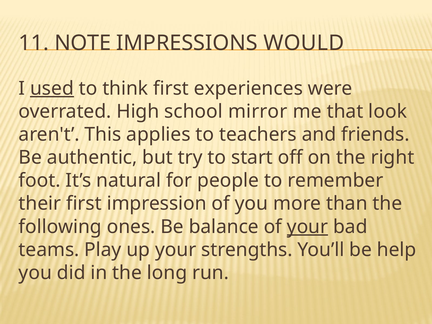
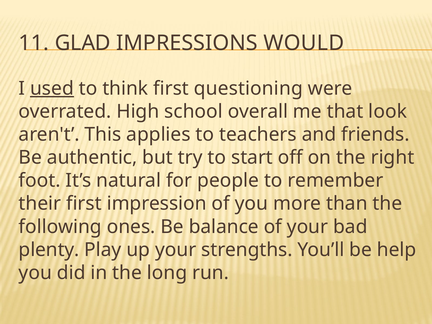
NOTE: NOTE -> GLAD
experiences: experiences -> questioning
mirror: mirror -> overall
your at (307, 227) underline: present -> none
teams: teams -> plenty
